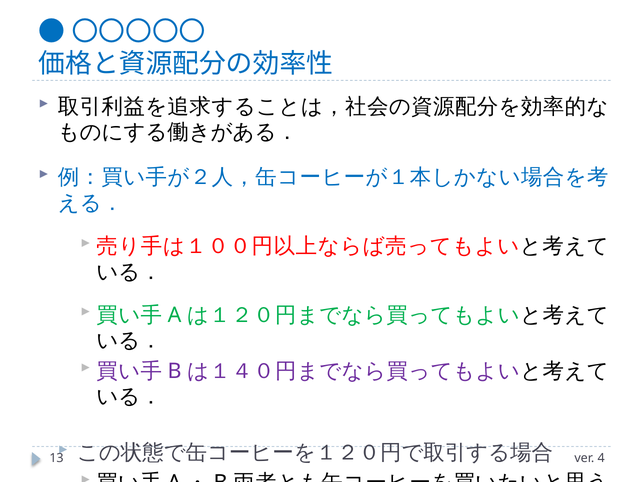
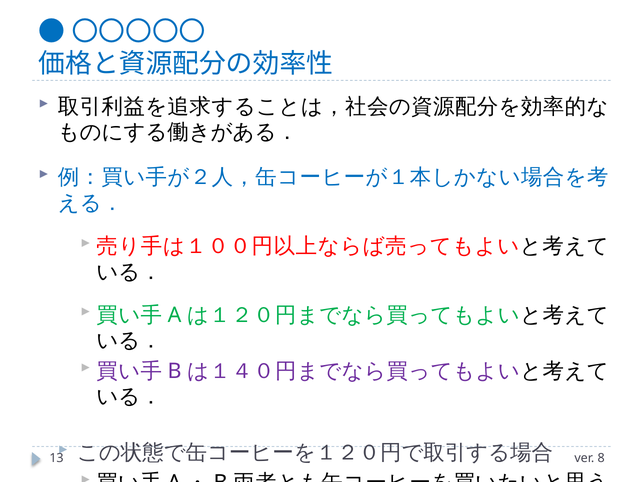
4: 4 -> 8
